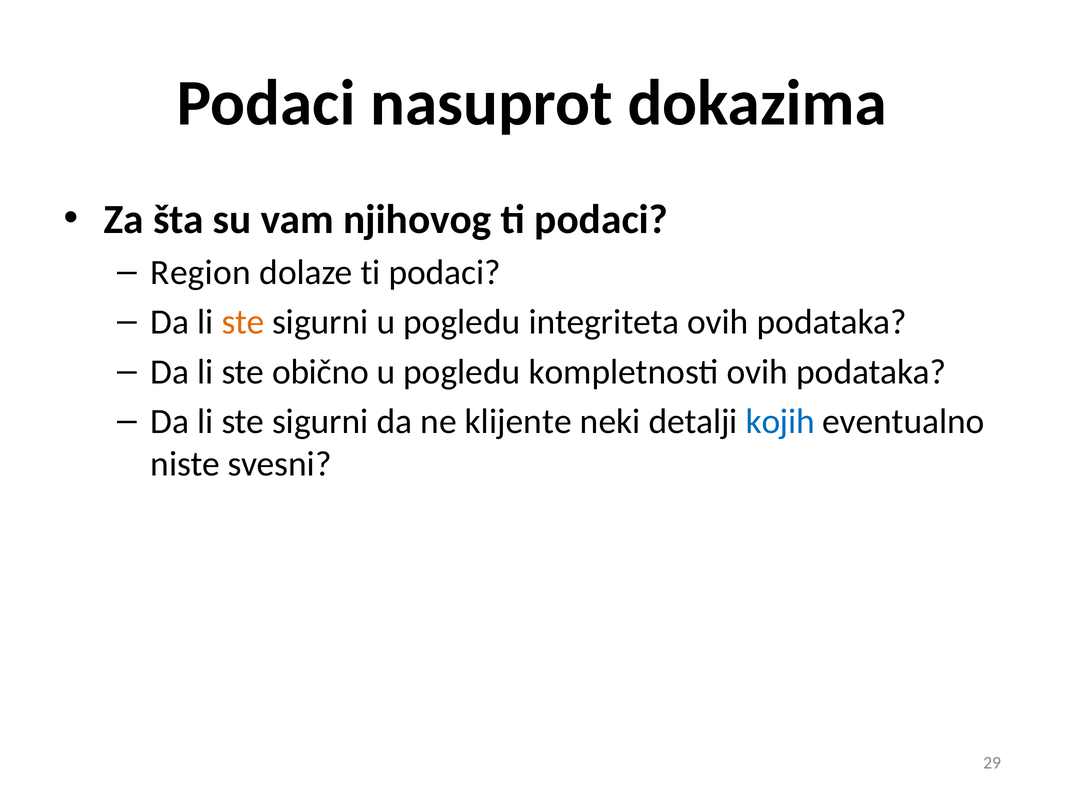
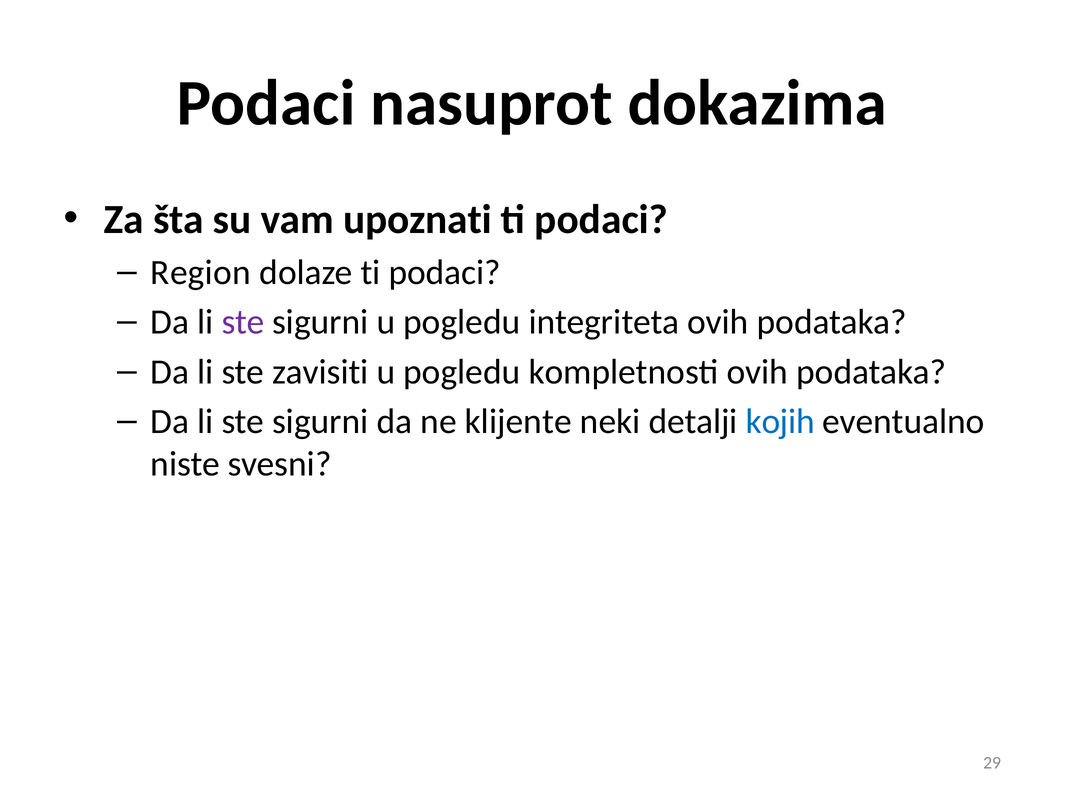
njihovog: njihovog -> upoznati
ste at (243, 322) colour: orange -> purple
obično: obično -> zavisiti
